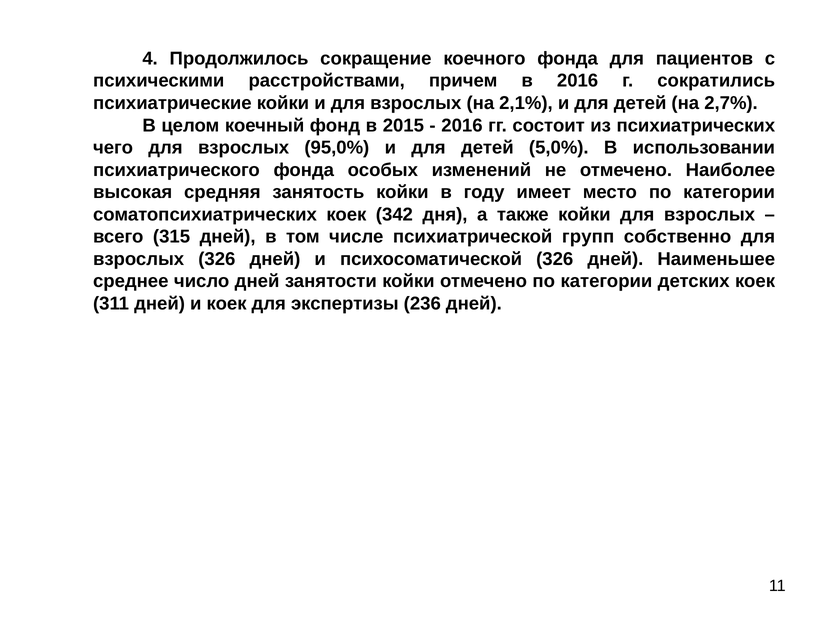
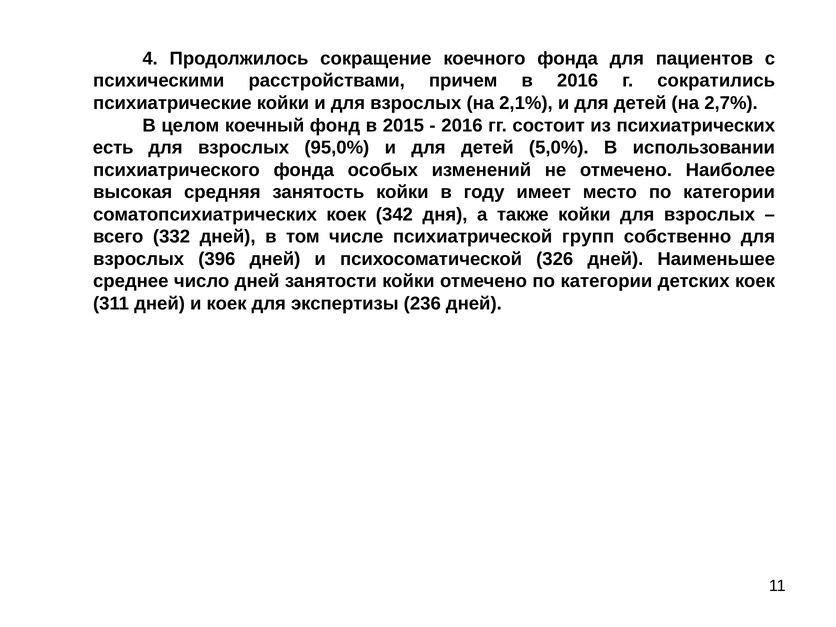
чего: чего -> есть
315: 315 -> 332
взрослых 326: 326 -> 396
